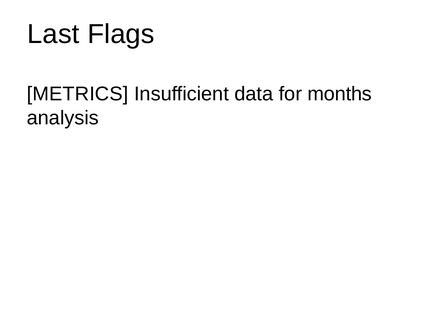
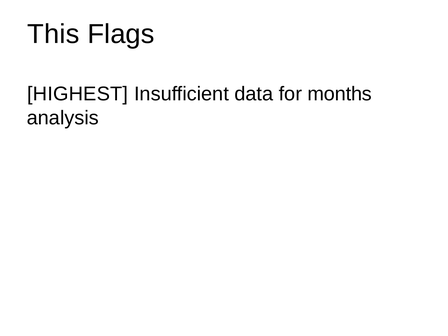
Last: Last -> This
METRICS: METRICS -> HIGHEST
